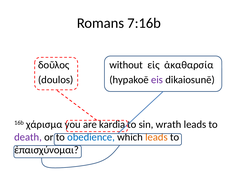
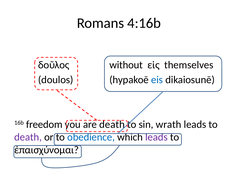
7:16b: 7:16b -> 4:16b
ἀκαθαρσία: ἀκαθαρσία -> themselves
eis colour: purple -> blue
χάρισμα: χάρισμα -> freedom
are kardia: kardia -> death
leads at (156, 137) colour: orange -> purple
